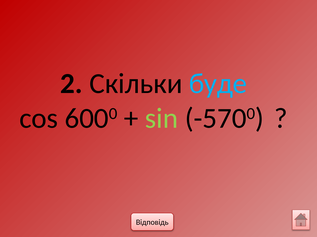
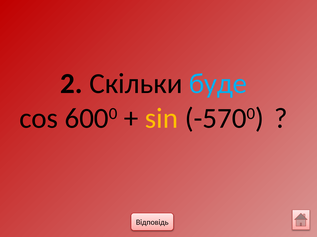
sin colour: light green -> yellow
